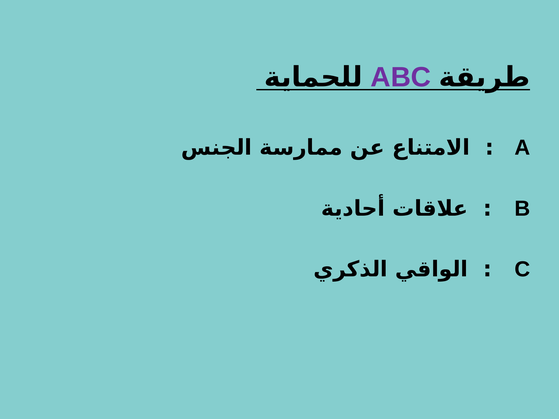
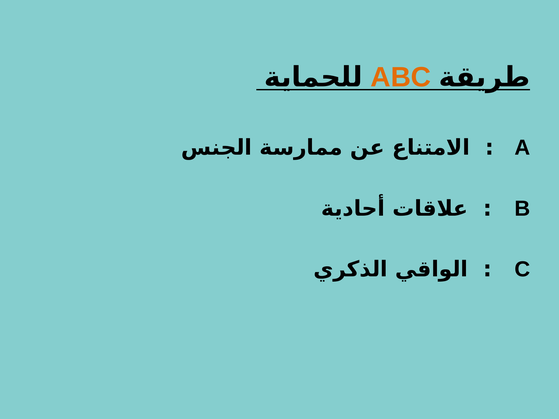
ABC colour: purple -> orange
